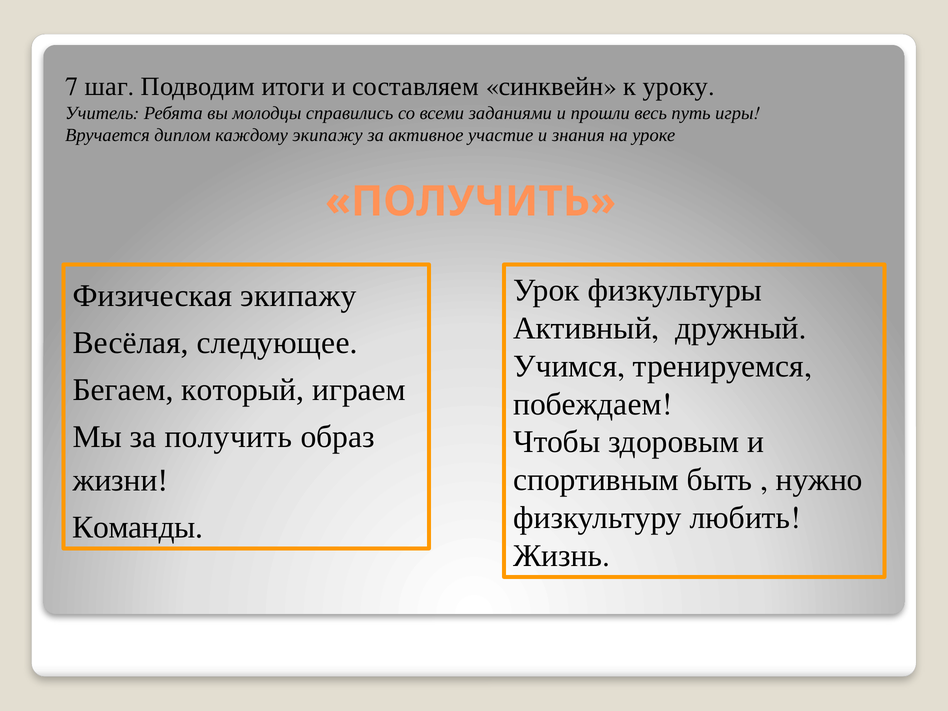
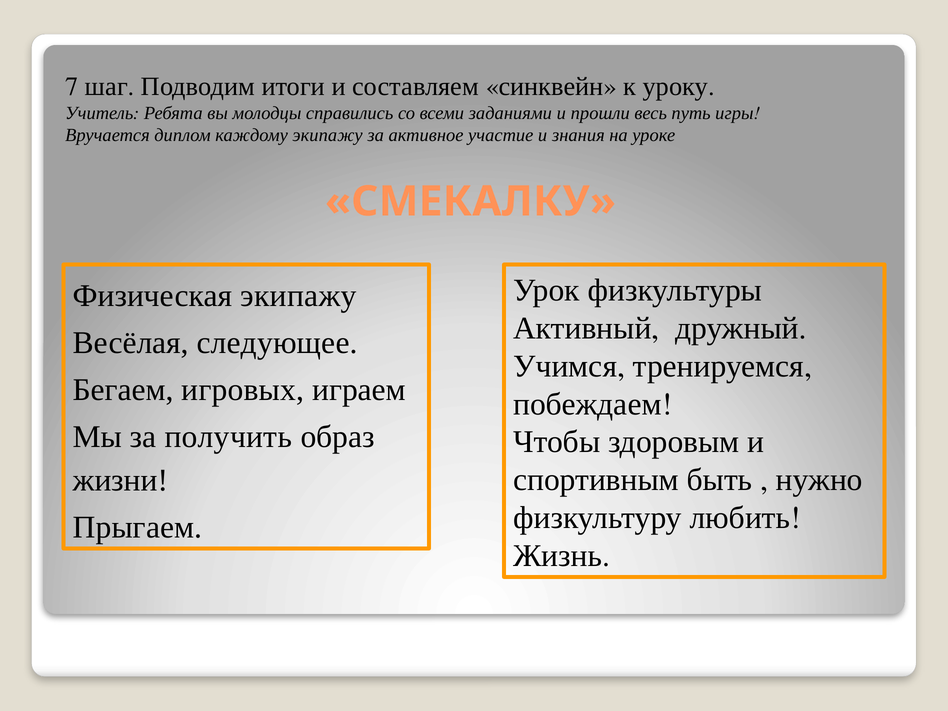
ПОЛУЧИТЬ at (471, 202): ПОЛУЧИТЬ -> СМЕКАЛКУ
который: который -> игровых
Команды: Команды -> Прыгаем
